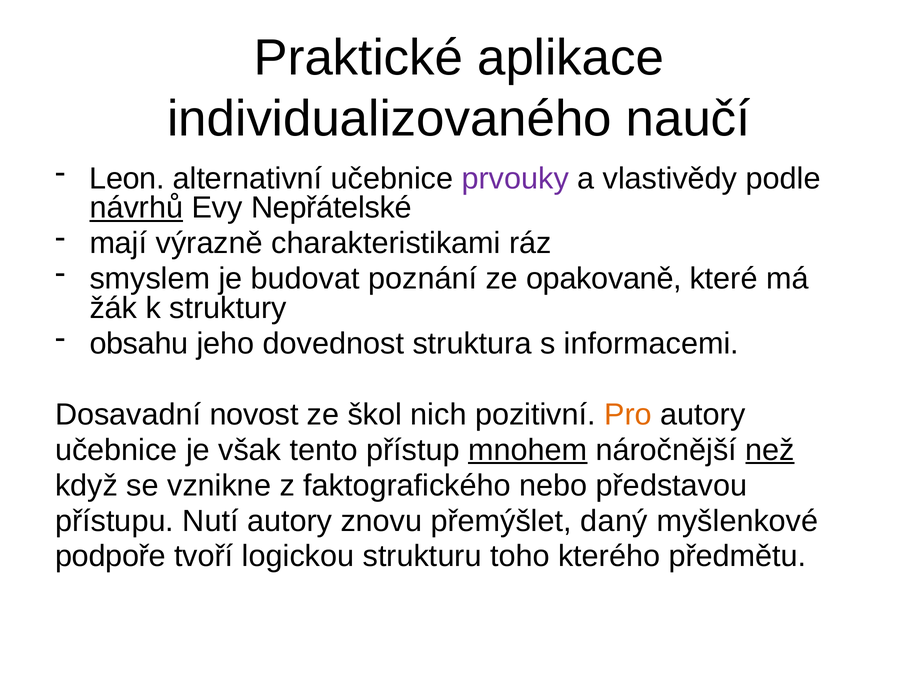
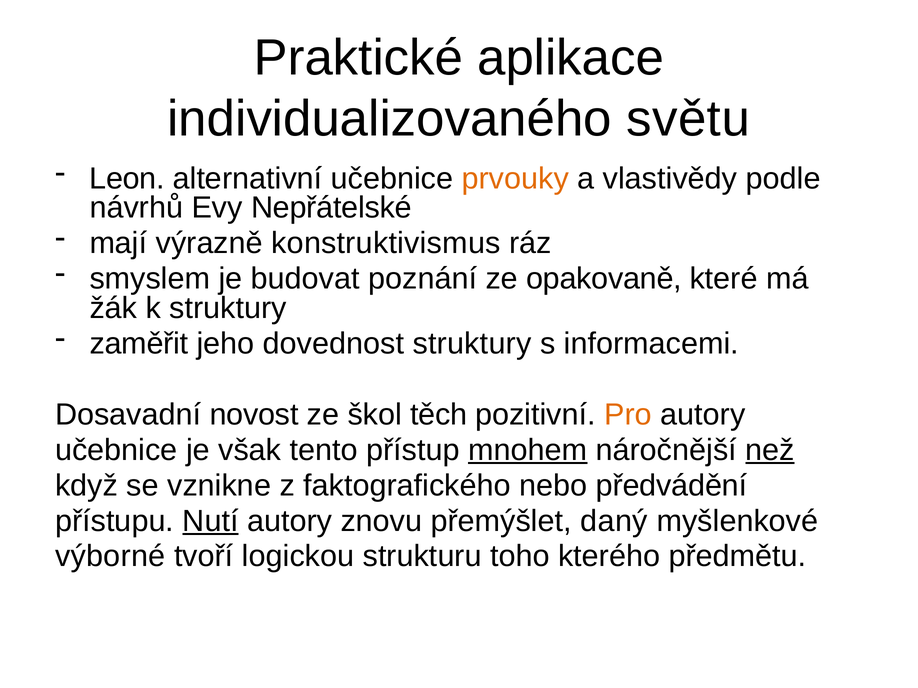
naučí: naučí -> světu
prvouky colour: purple -> orange
návrhů underline: present -> none
charakteristikami: charakteristikami -> konstruktivismus
obsahu: obsahu -> zaměřit
dovednost struktura: struktura -> struktury
nich: nich -> těch
představou: představou -> předvádění
Nutí underline: none -> present
podpoře: podpoře -> výborné
